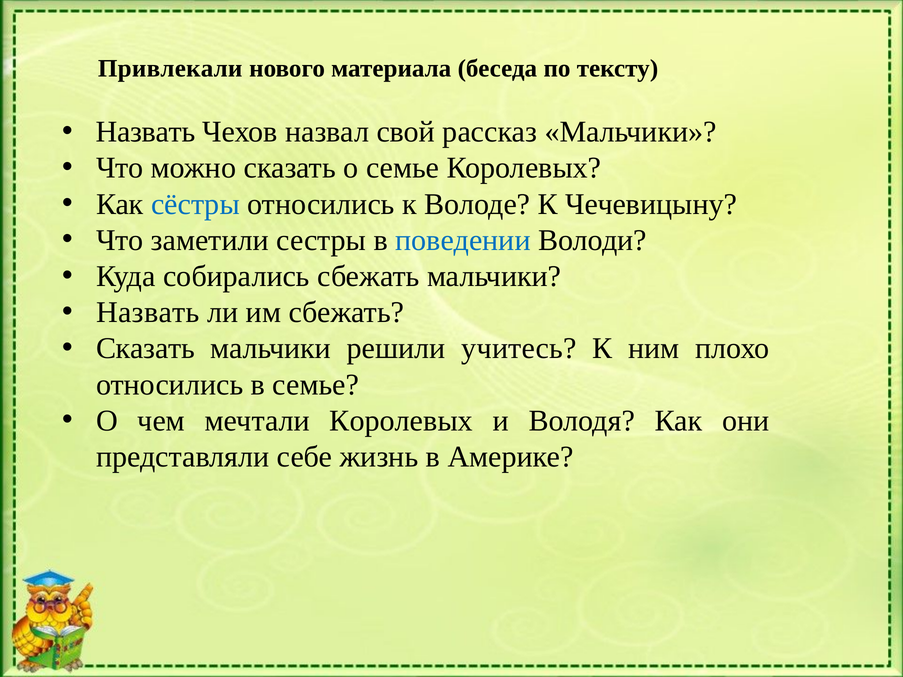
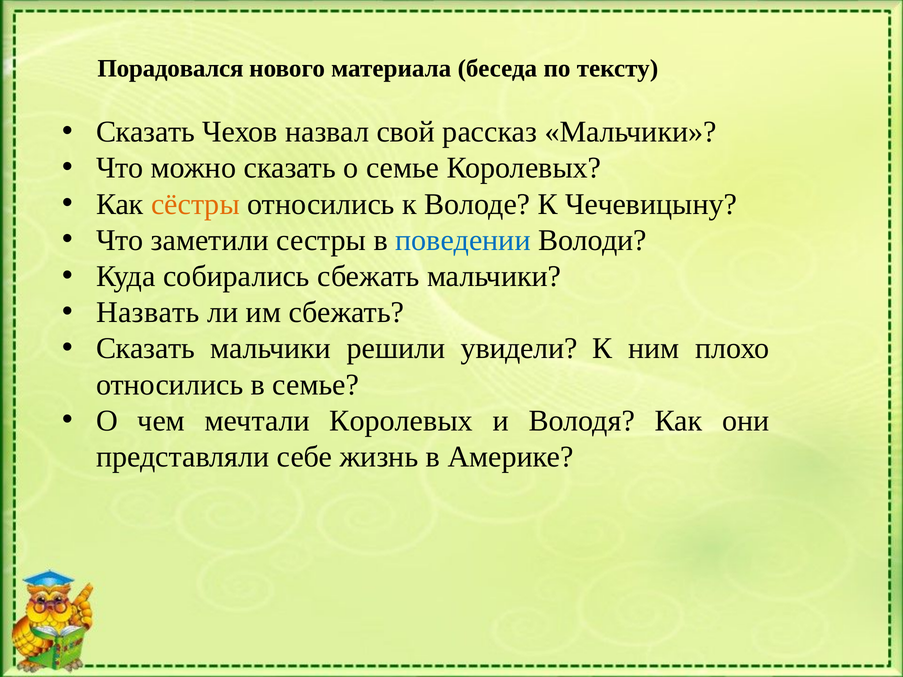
Привлекали: Привлекали -> Порадовался
Назвать at (145, 132): Назвать -> Сказать
сёстры colour: blue -> orange
учитесь: учитесь -> увидели
